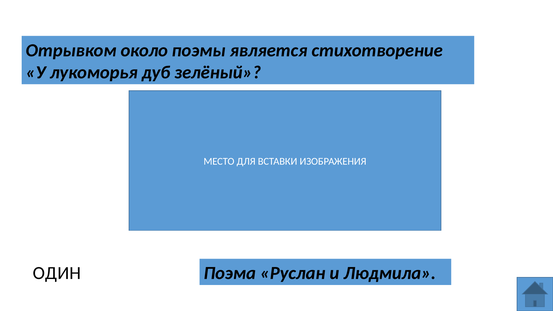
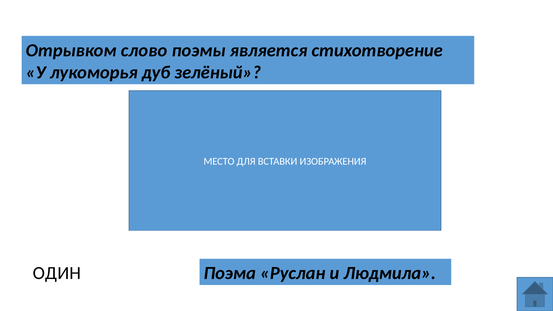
около: около -> слово
